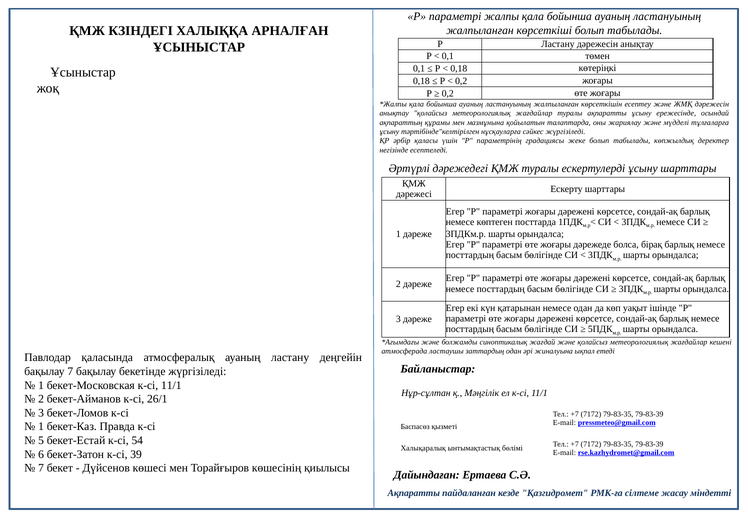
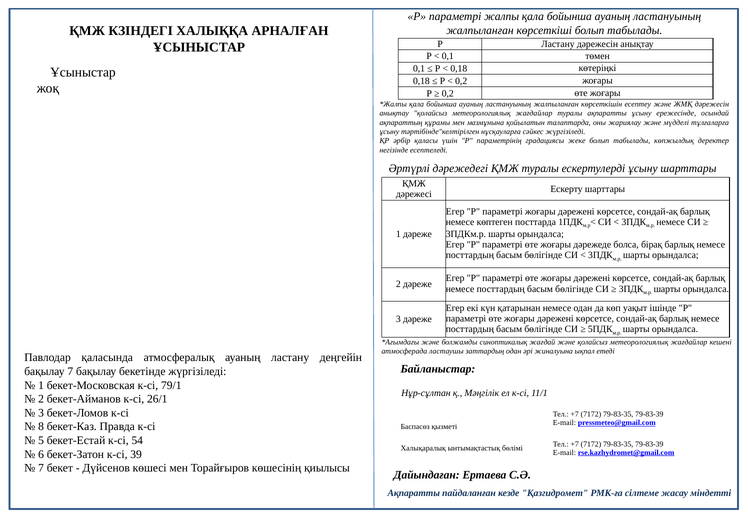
бекет-Московская к-сі 11/1: 11/1 -> 79/1
1 at (41, 427): 1 -> 8
